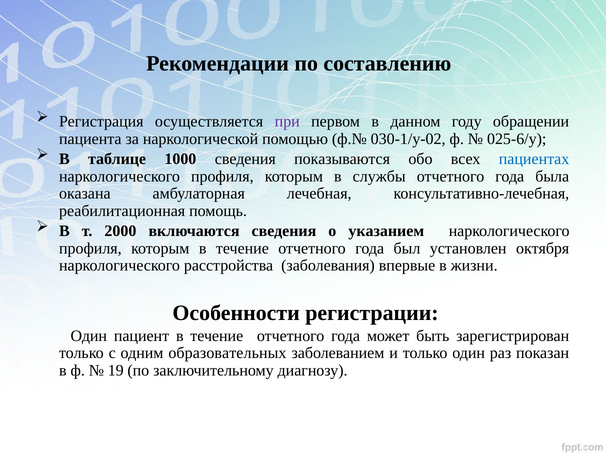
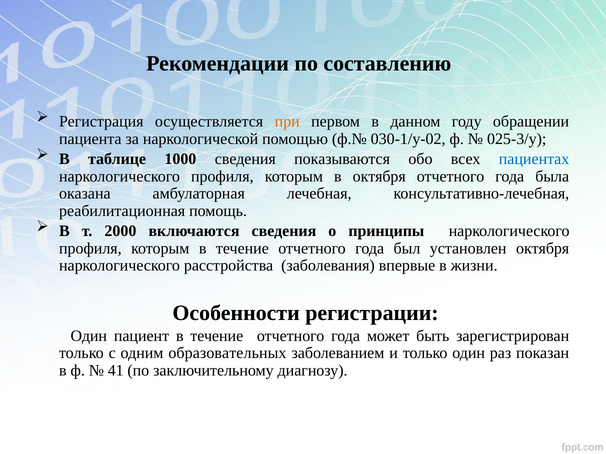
при colour: purple -> orange
025-6/у: 025-6/у -> 025-3/у
в службы: службы -> октября
указанием: указанием -> принципы
19: 19 -> 41
